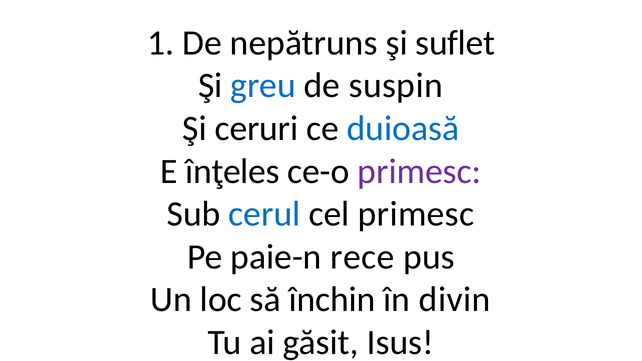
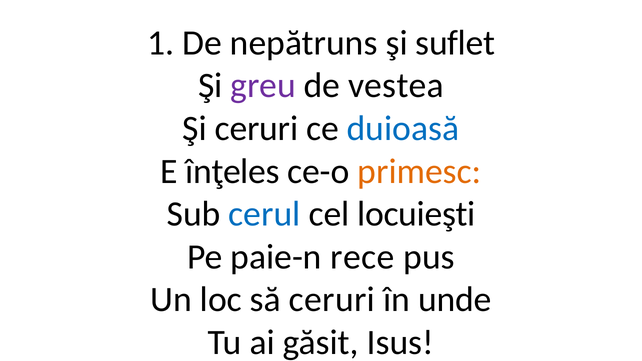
greu colour: blue -> purple
suspin: suspin -> vestea
primesc at (419, 171) colour: purple -> orange
cel primesc: primesc -> locuieşti
să închin: închin -> ceruri
divin: divin -> unde
